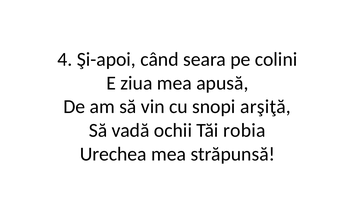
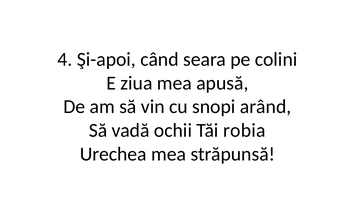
arşiţă: arşiţă -> arând
